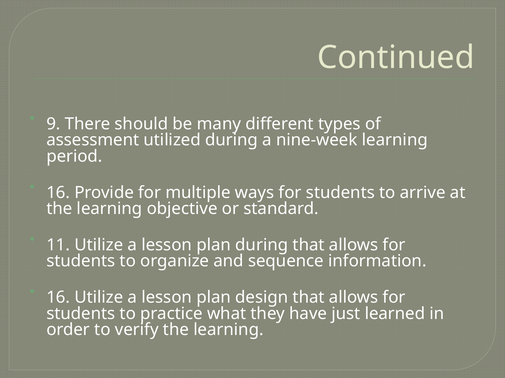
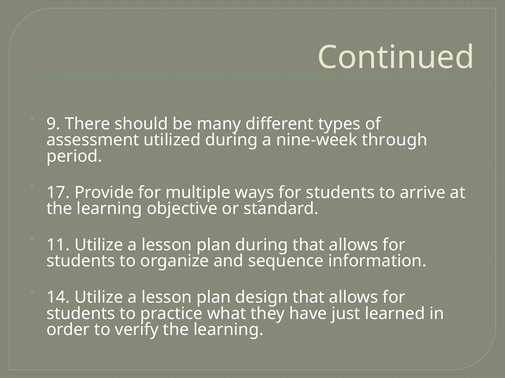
nine-week learning: learning -> through
16 at (58, 193): 16 -> 17
16 at (58, 298): 16 -> 14
